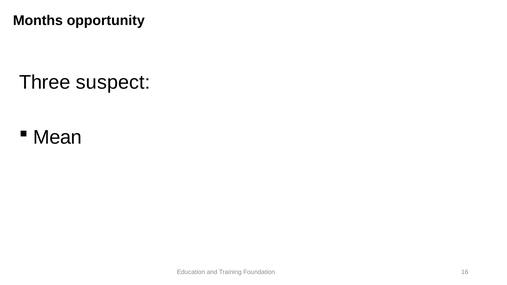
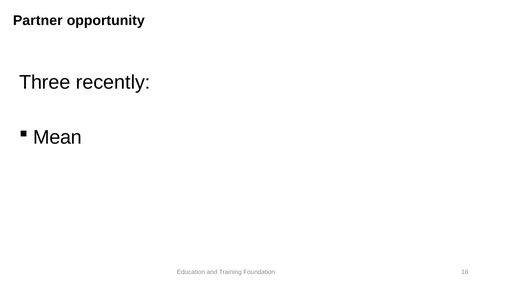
Months: Months -> Partner
suspect: suspect -> recently
